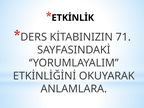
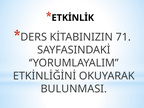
ANLAMLARA: ANLAMLARA -> BULUNMASI
